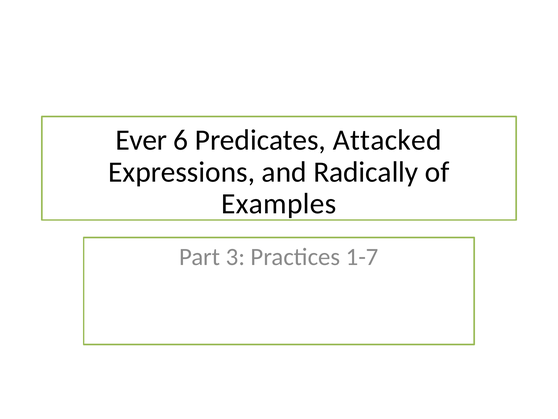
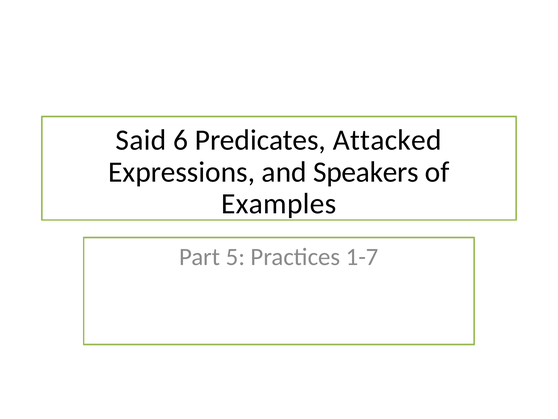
Ever: Ever -> Said
Radically: Radically -> Speakers
3: 3 -> 5
